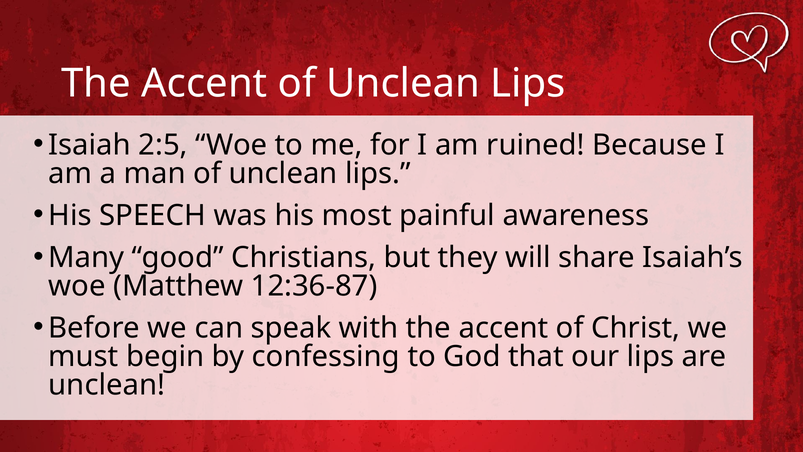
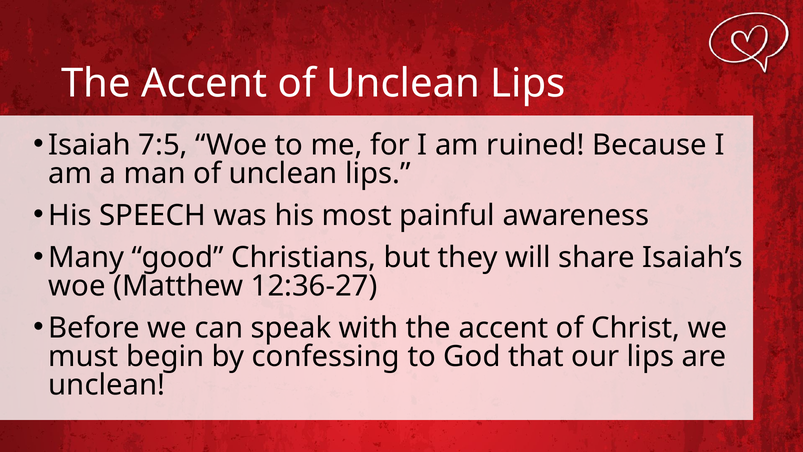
2:5: 2:5 -> 7:5
12:36-87: 12:36-87 -> 12:36-27
